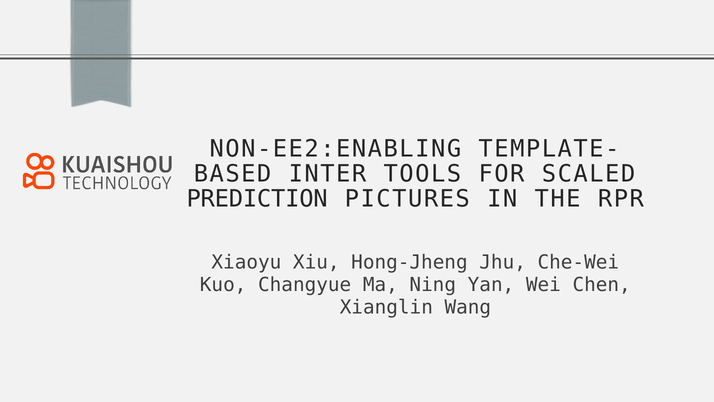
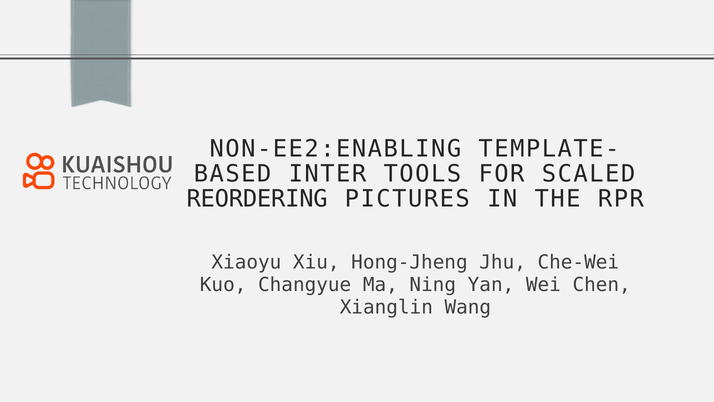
PREDICTION: PREDICTION -> REORDERING
